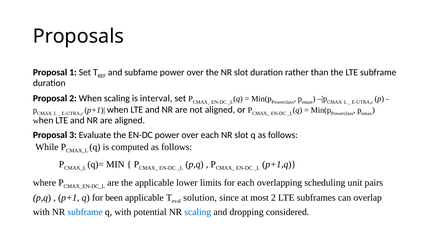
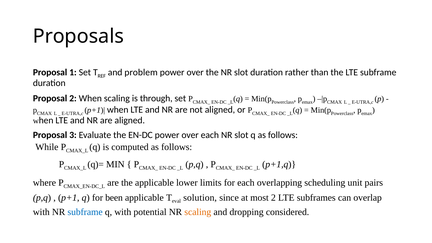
subfame: subfame -> problem
interval: interval -> through
scaling at (198, 212) colour: blue -> orange
